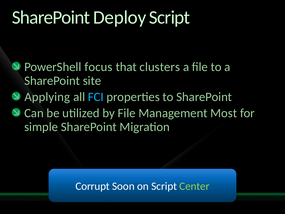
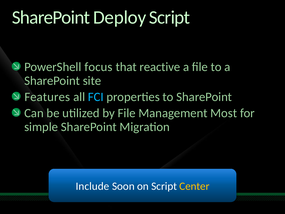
clusters: clusters -> reactive
Applying: Applying -> Features
Corrupt: Corrupt -> Include
Center colour: light green -> yellow
